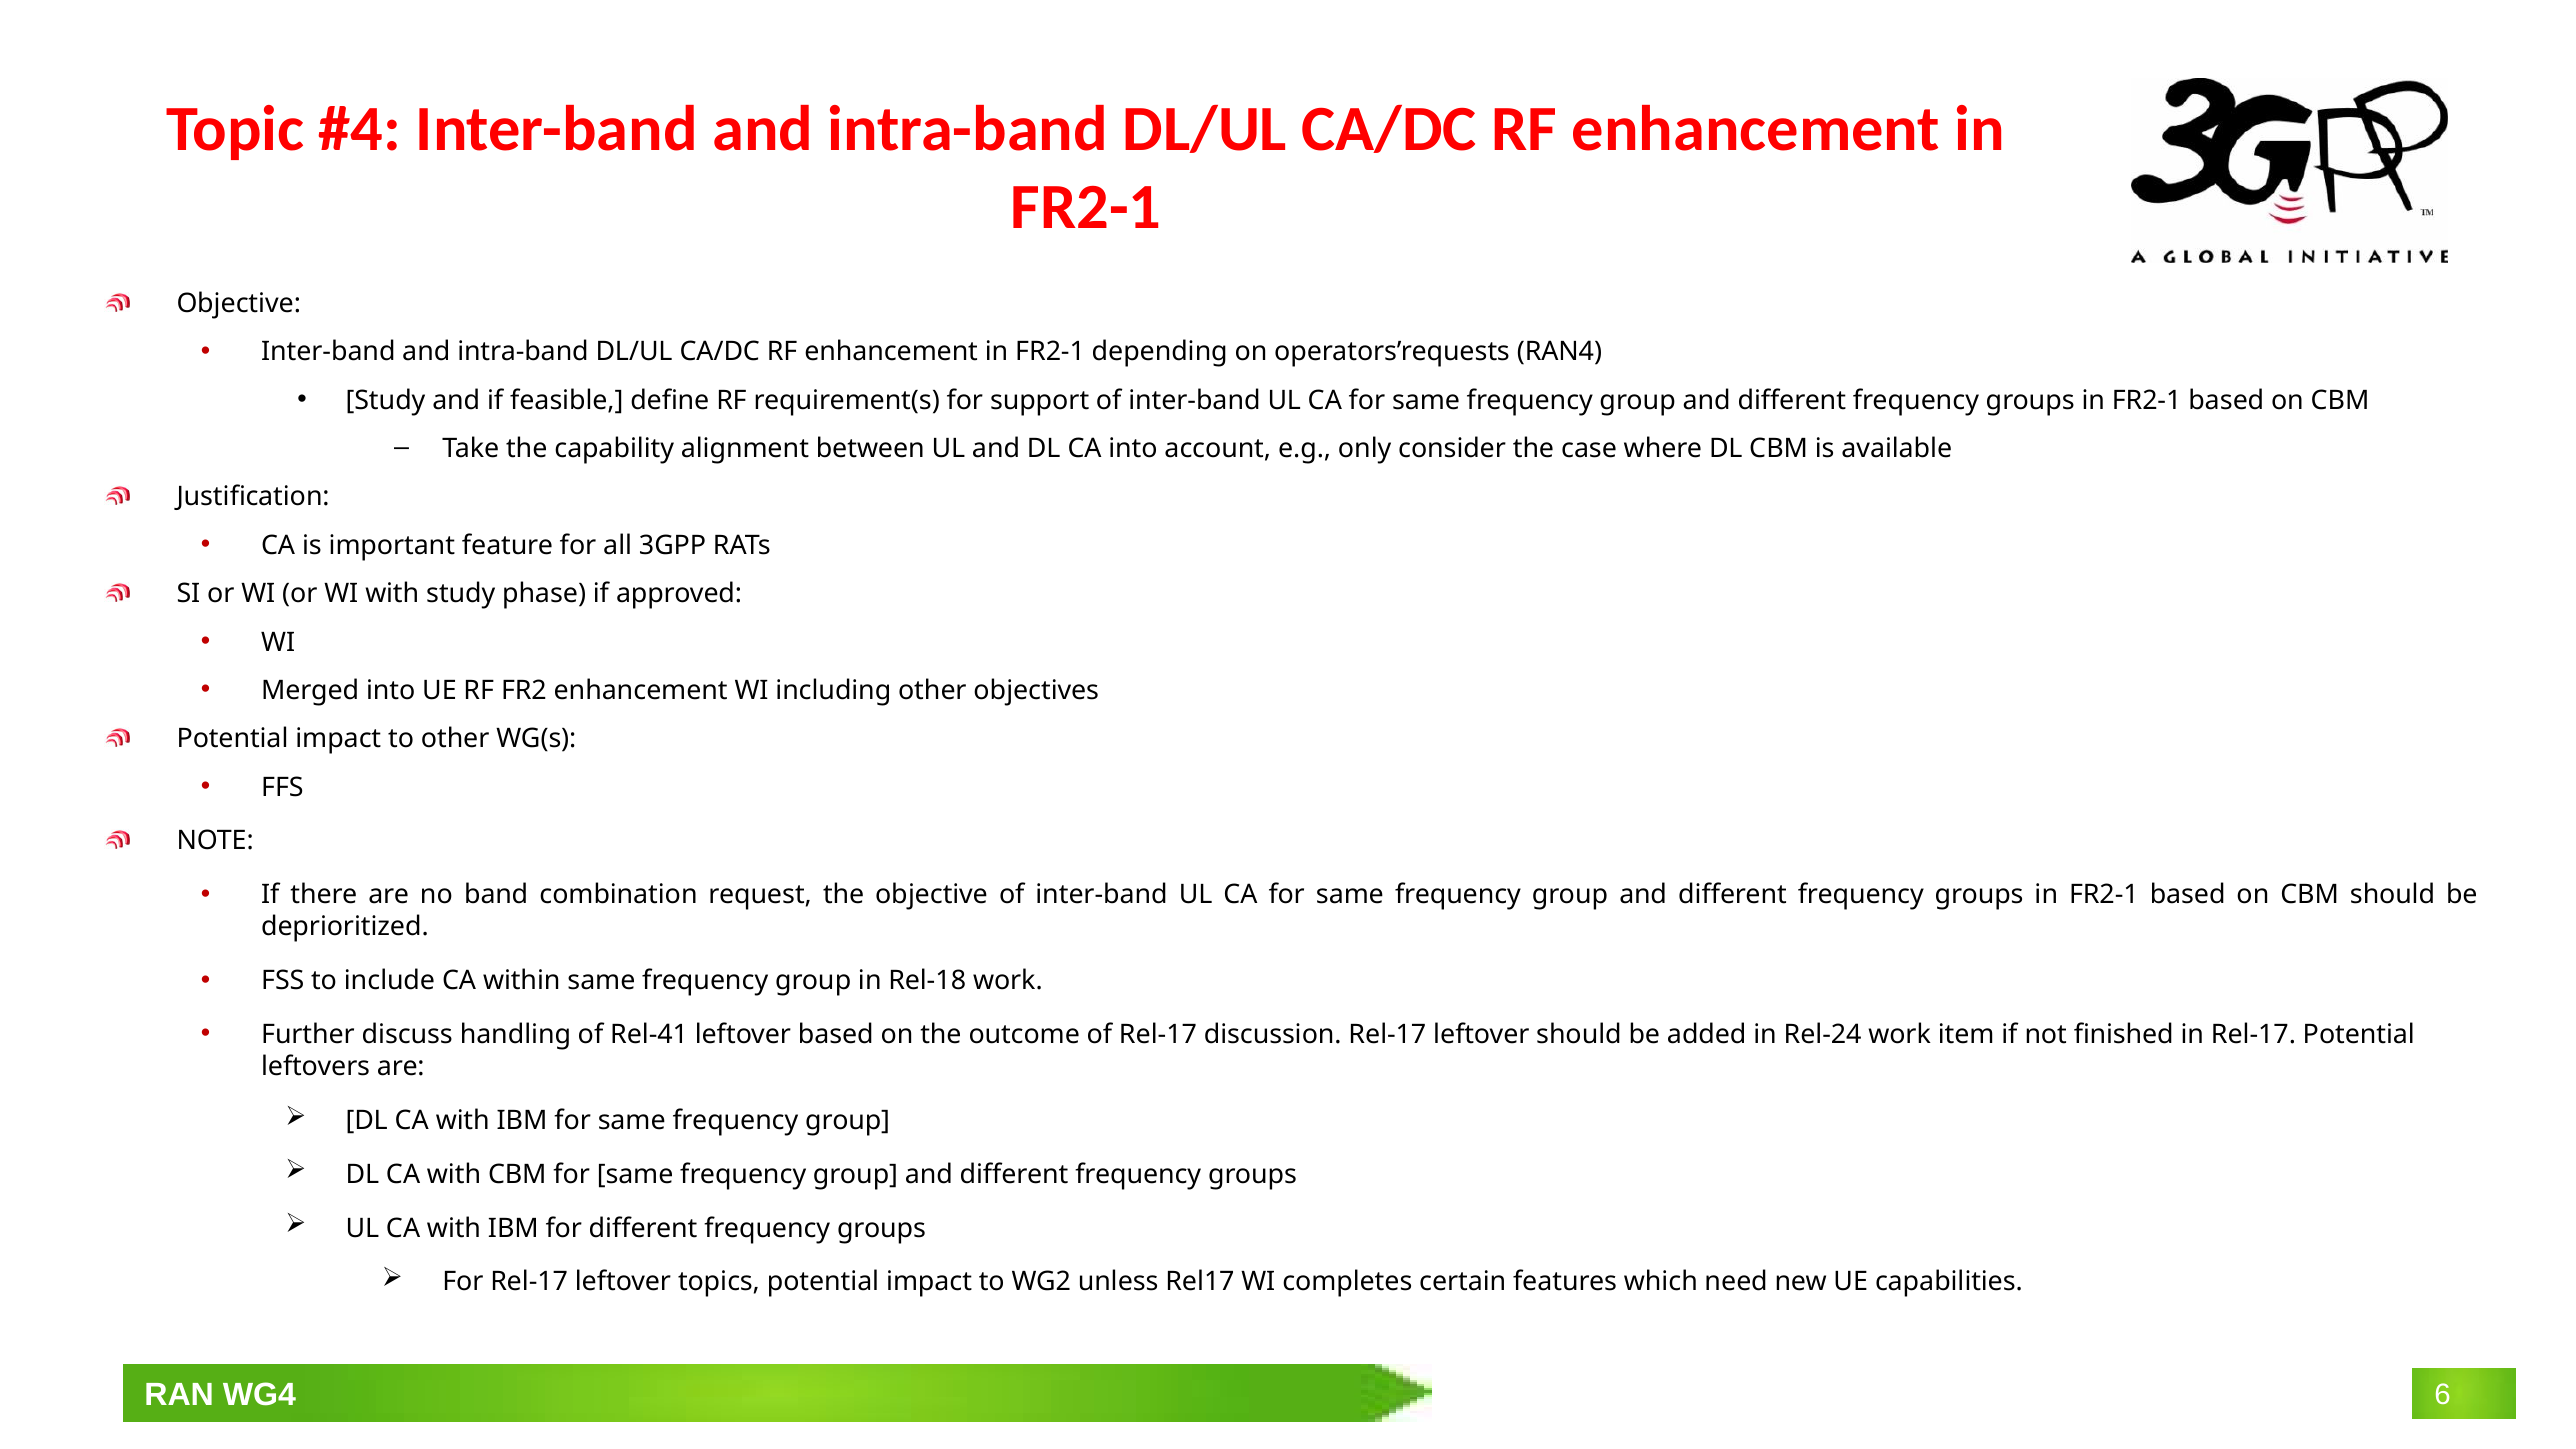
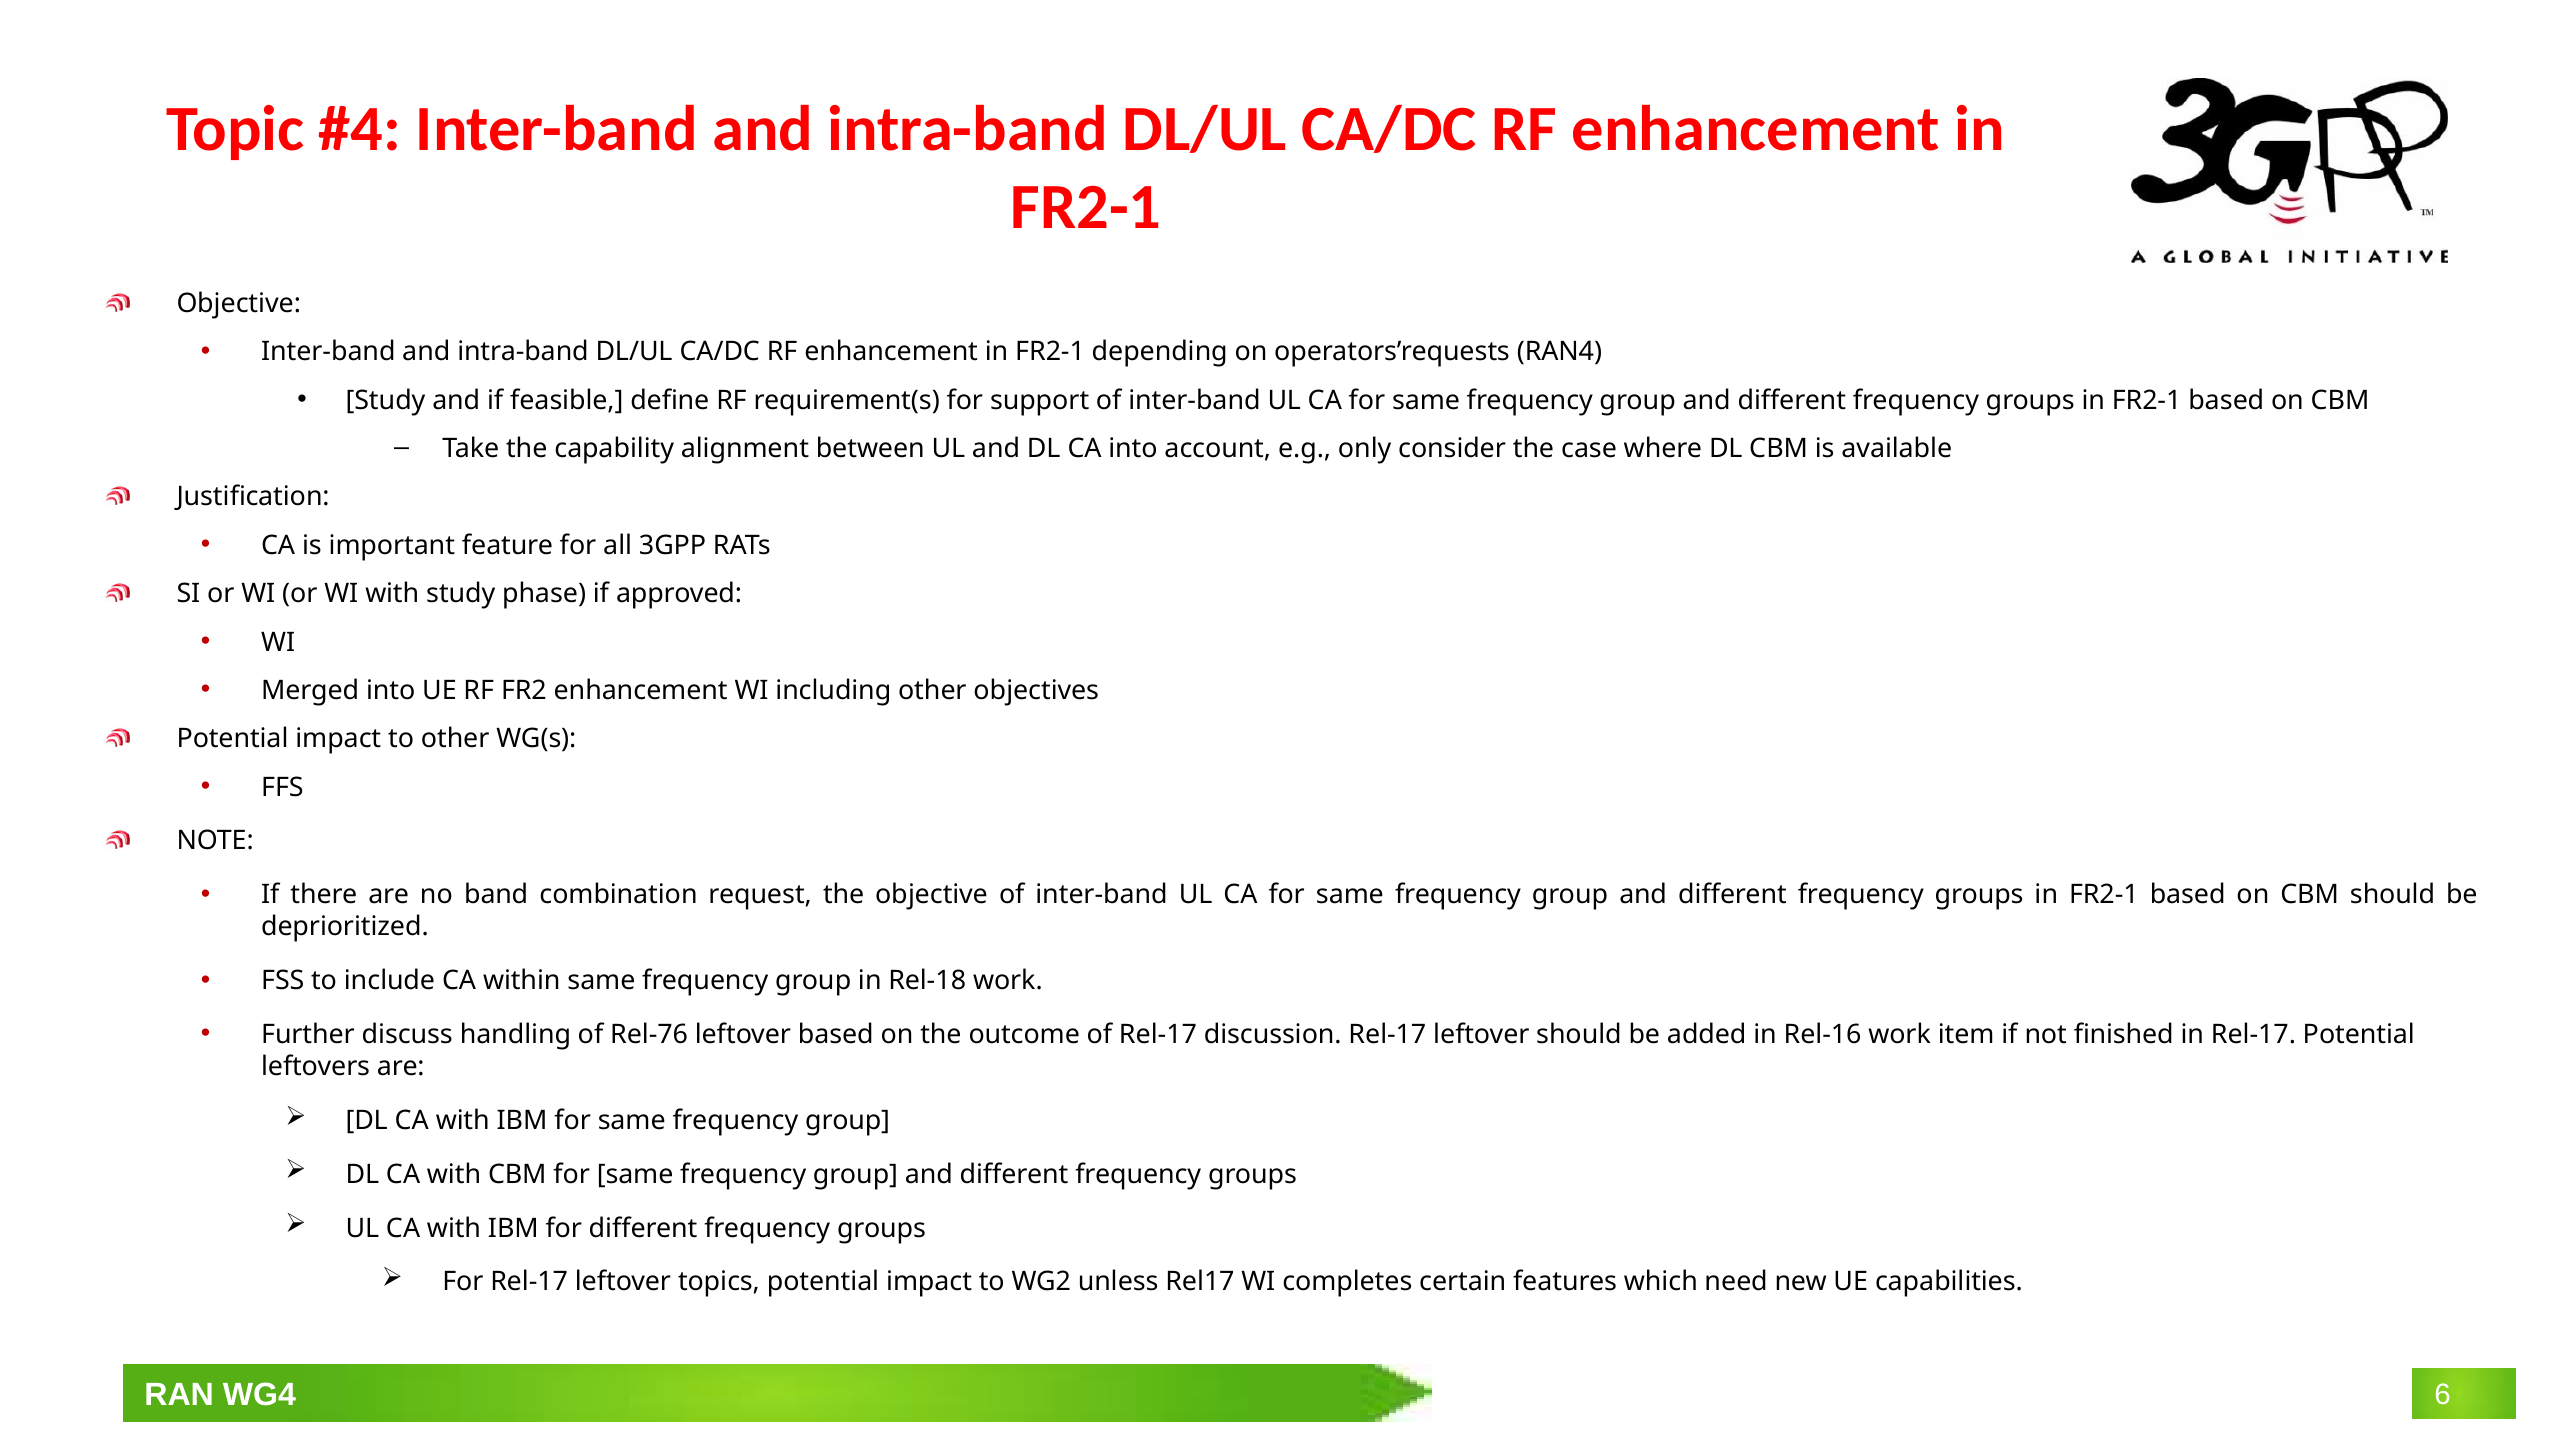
Rel-41: Rel-41 -> Rel-76
Rel-24: Rel-24 -> Rel-16
